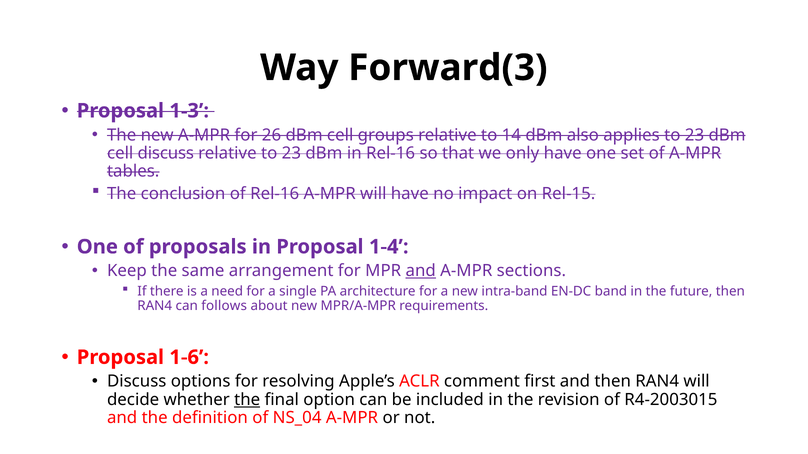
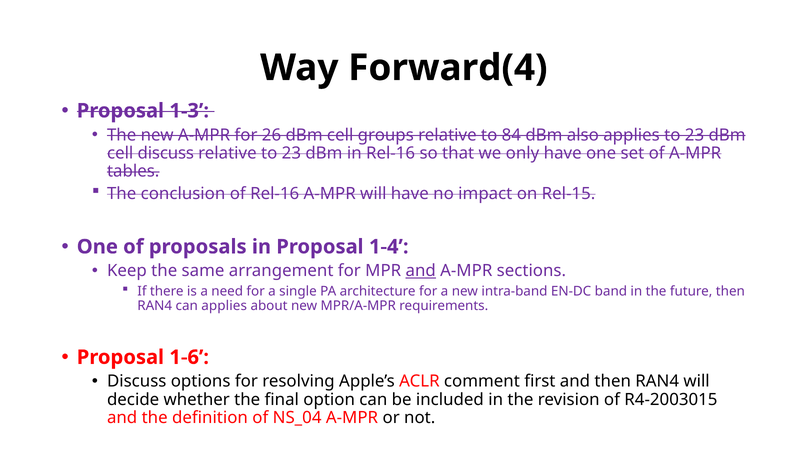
Forward(3: Forward(3 -> Forward(4
14: 14 -> 84
can follows: follows -> applies
the at (247, 400) underline: present -> none
